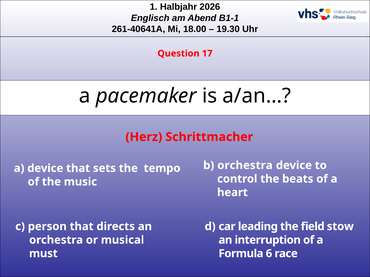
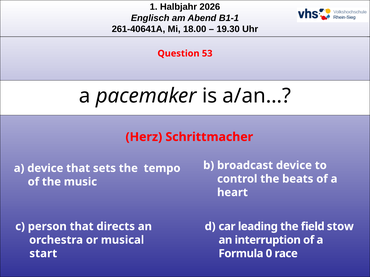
17: 17 -> 53
b orchestra: orchestra -> broadcast
must: must -> start
6: 6 -> 0
